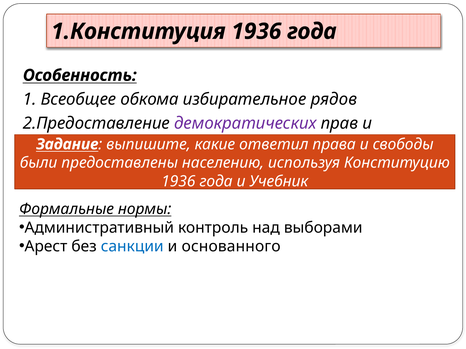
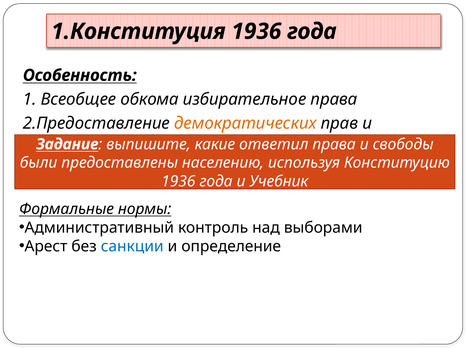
избирательное рядов: рядов -> права
демократических colour: purple -> orange
основанного: основанного -> определение
